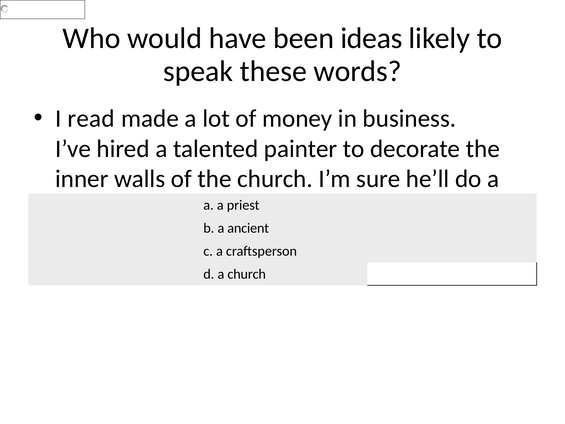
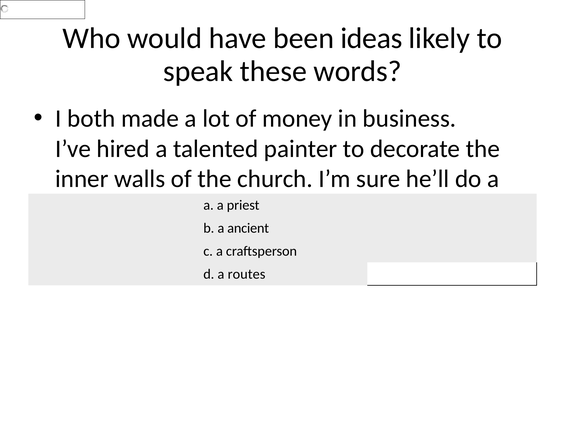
read: read -> both
a church: church -> routes
